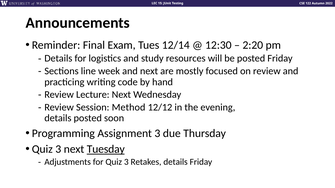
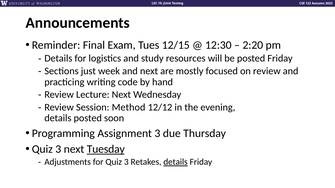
12/14: 12/14 -> 12/15
line: line -> just
details at (176, 162) underline: none -> present
